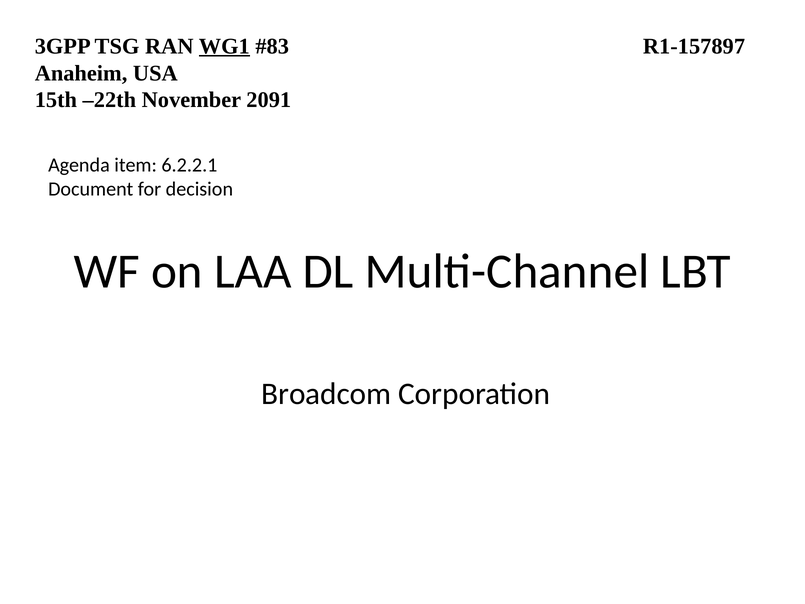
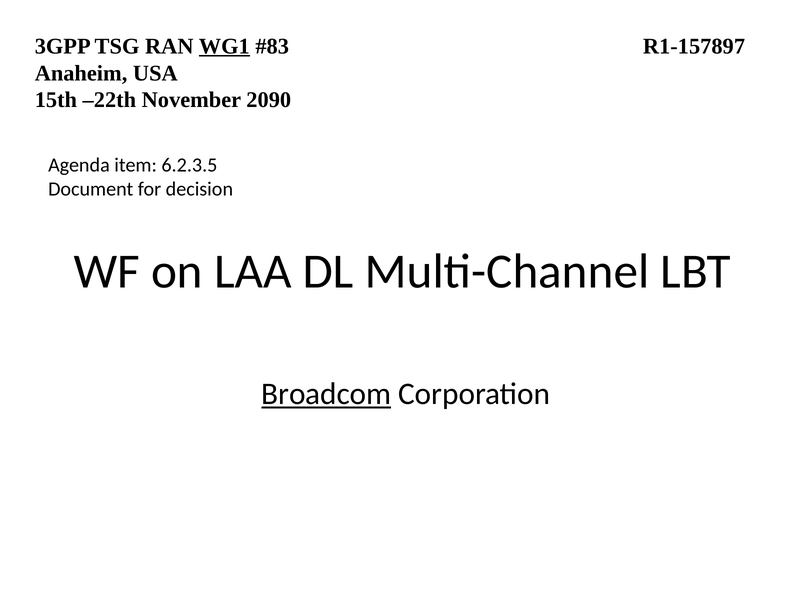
2091: 2091 -> 2090
6.2.2.1: 6.2.2.1 -> 6.2.3.5
Broadcom underline: none -> present
